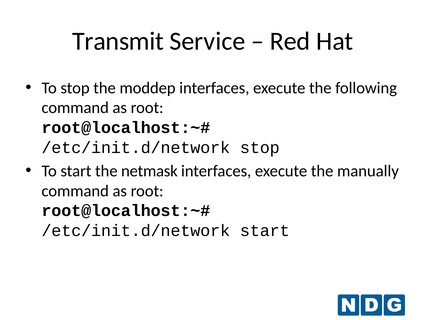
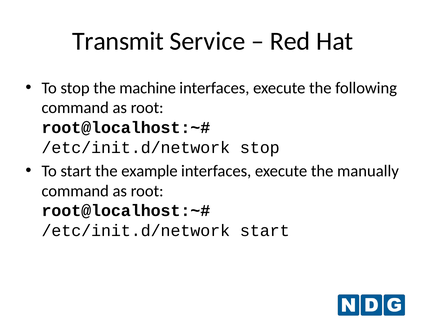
moddep: moddep -> machine
netmask: netmask -> example
